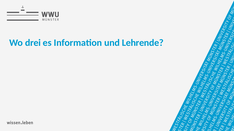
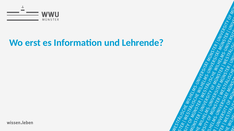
drei: drei -> erst
